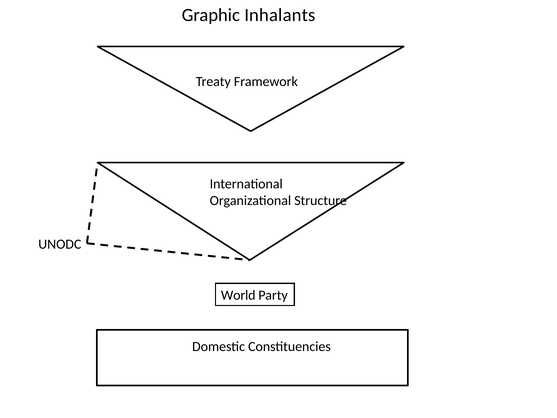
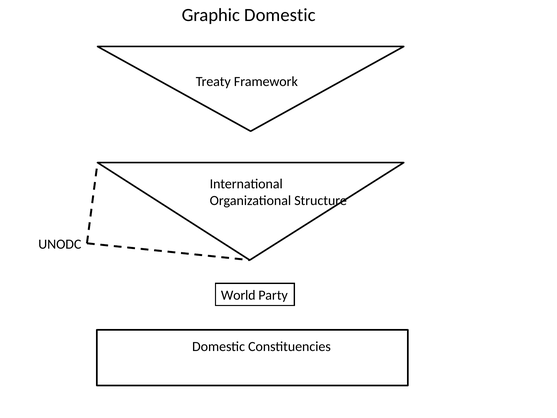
Graphic Inhalants: Inhalants -> Domestic
